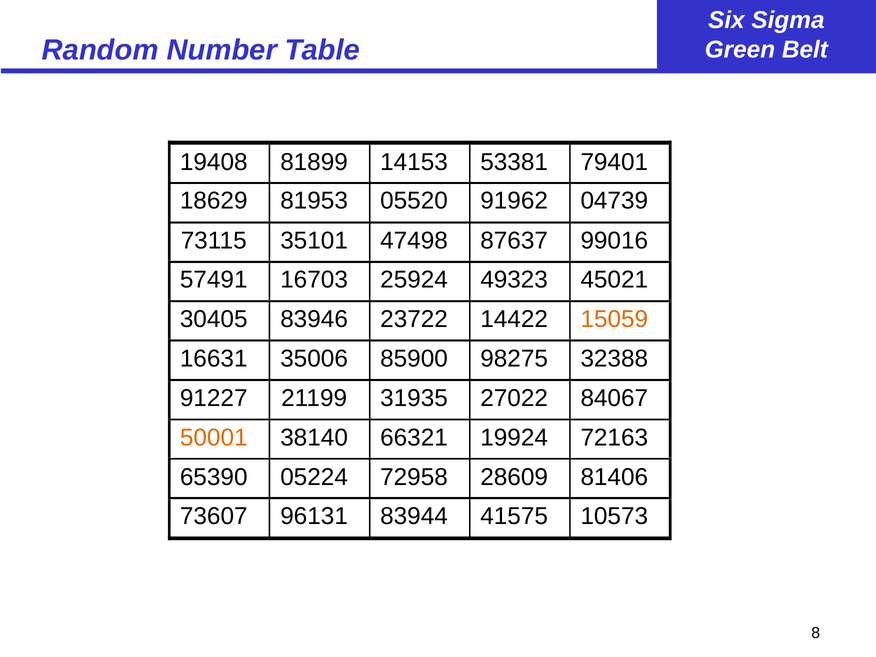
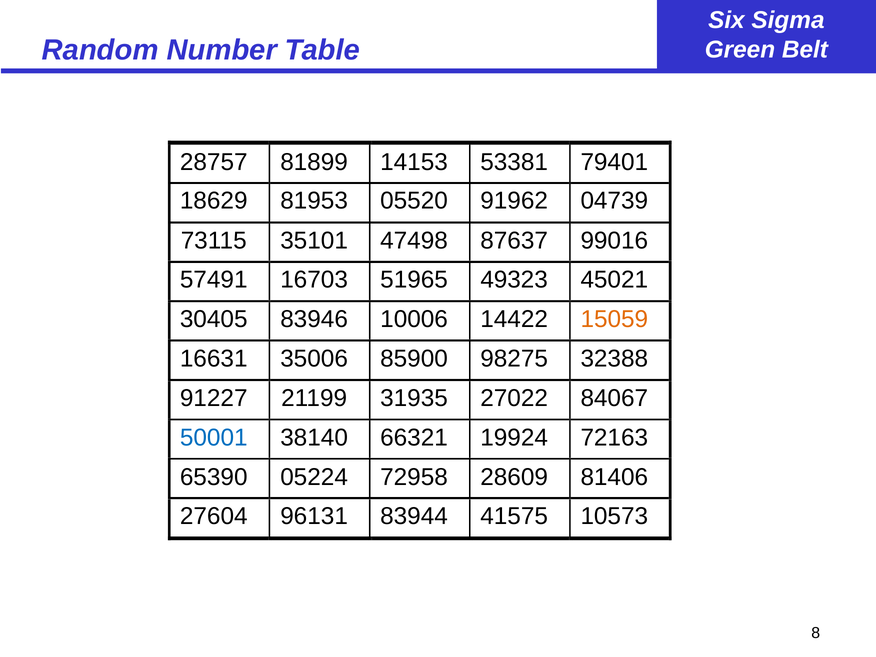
19408: 19408 -> 28757
25924: 25924 -> 51965
23722: 23722 -> 10006
50001 colour: orange -> blue
73607: 73607 -> 27604
